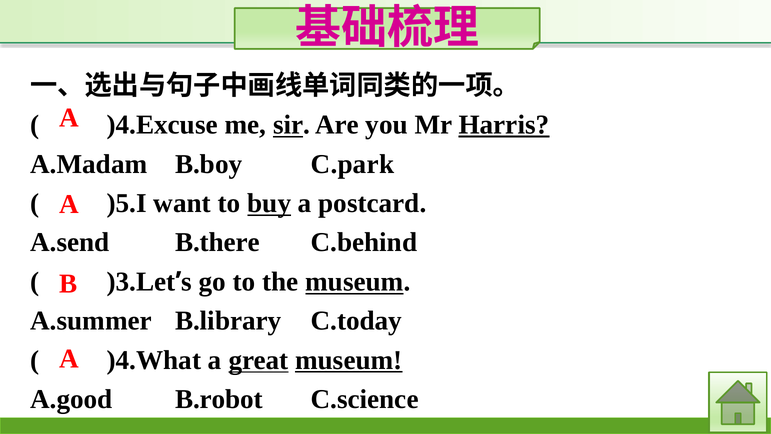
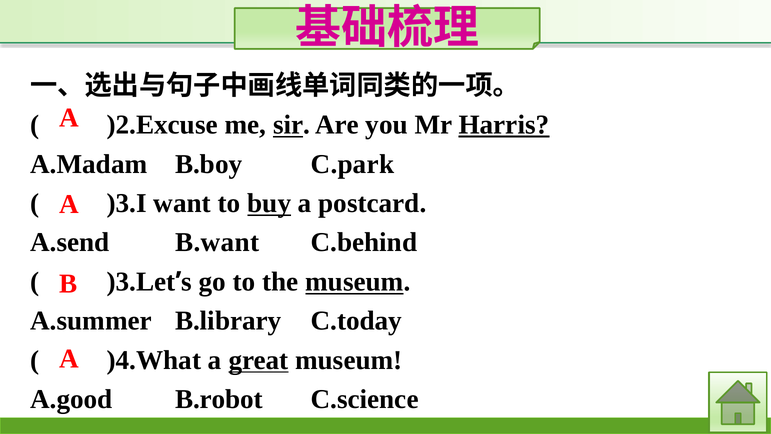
)4.Excuse: )4.Excuse -> )2.Excuse
)5.I: )5.I -> )3.I
B.there: B.there -> B.want
museum at (349, 360) underline: present -> none
